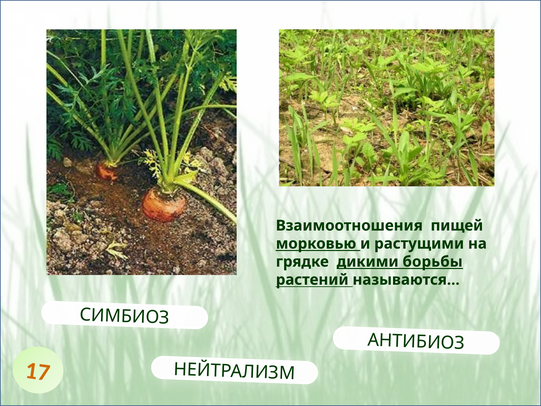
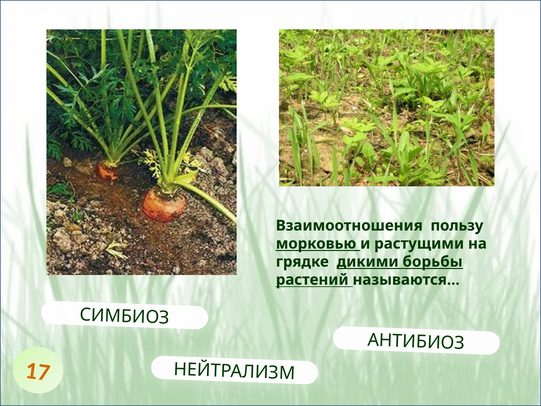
пищей: пищей -> пользу
